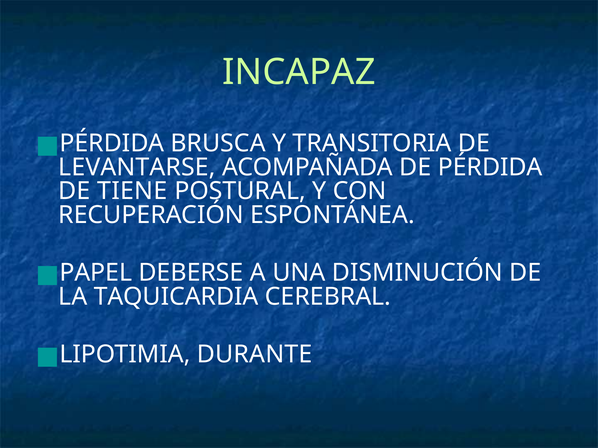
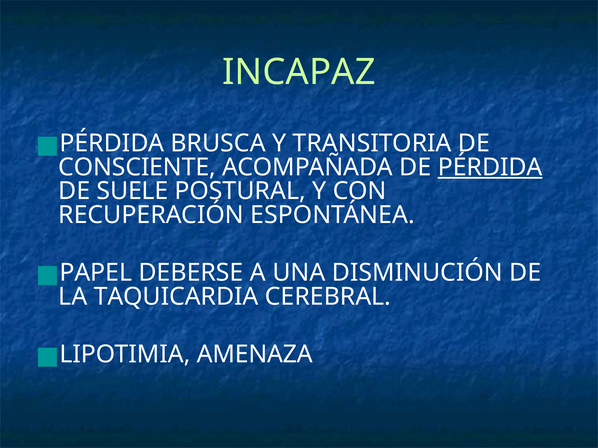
LEVANTARSE: LEVANTARSE -> CONSCIENTE
PÉRDIDA at (490, 167) underline: none -> present
TIENE: TIENE -> SUELE
DURANTE: DURANTE -> AMENAZA
